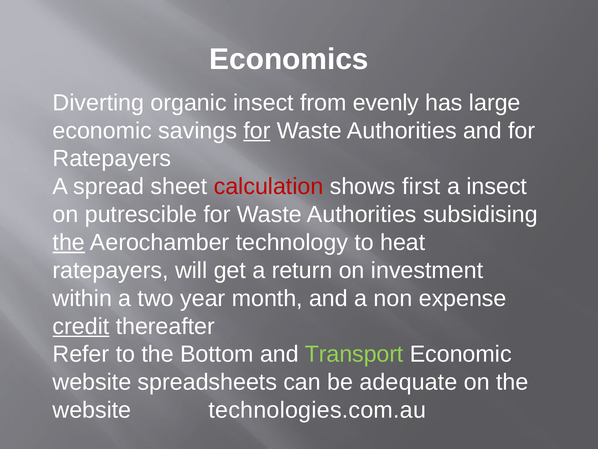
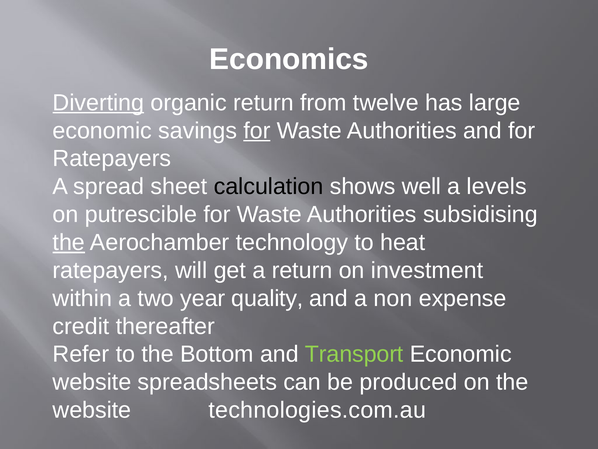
Diverting underline: none -> present
organic insect: insect -> return
evenly: evenly -> twelve
calculation colour: red -> black
first: first -> well
a insect: insect -> levels
month: month -> quality
credit underline: present -> none
adequate: adequate -> produced
